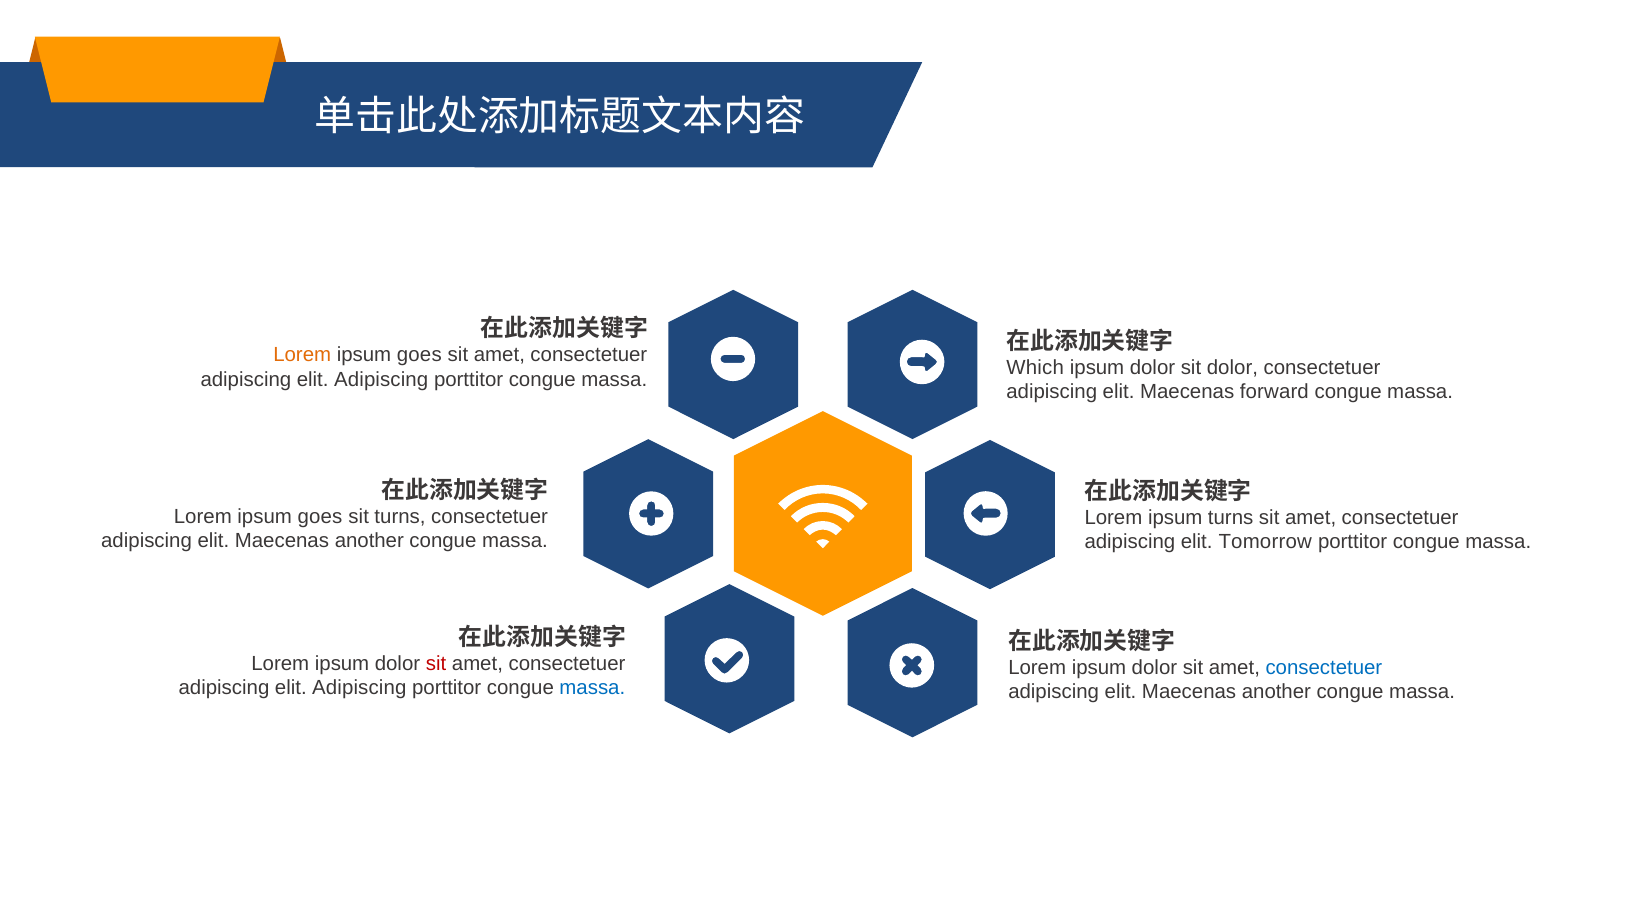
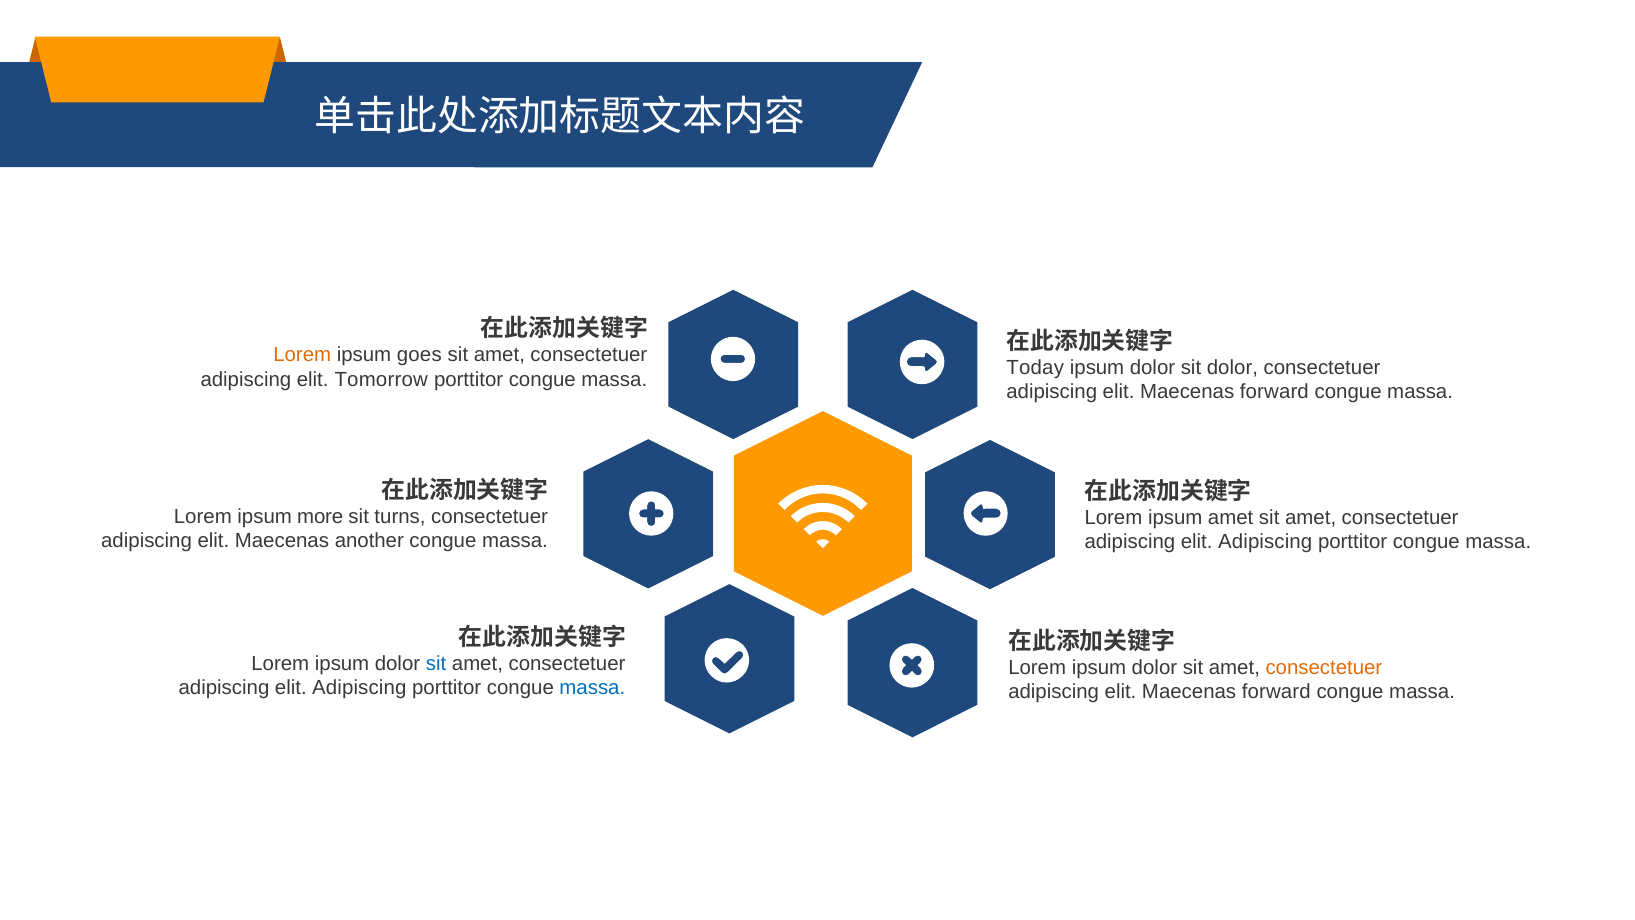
Which: Which -> Today
Adipiscing at (381, 379): Adipiscing -> Tomorrow
goes at (320, 516): goes -> more
ipsum turns: turns -> amet
Tomorrow at (1265, 542): Tomorrow -> Adipiscing
sit at (436, 663) colour: red -> blue
consectetuer at (1324, 667) colour: blue -> orange
another at (1276, 692): another -> forward
